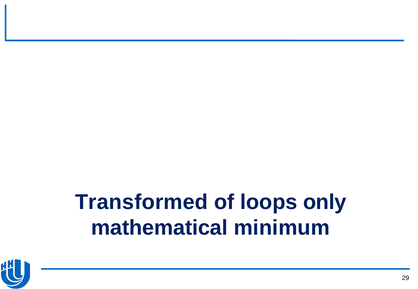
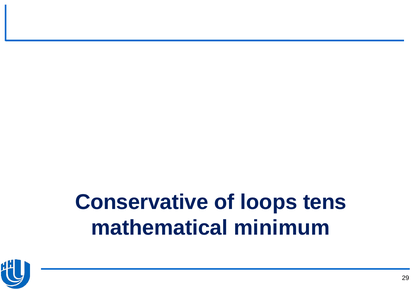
Transformed: Transformed -> Conservative
only: only -> tens
